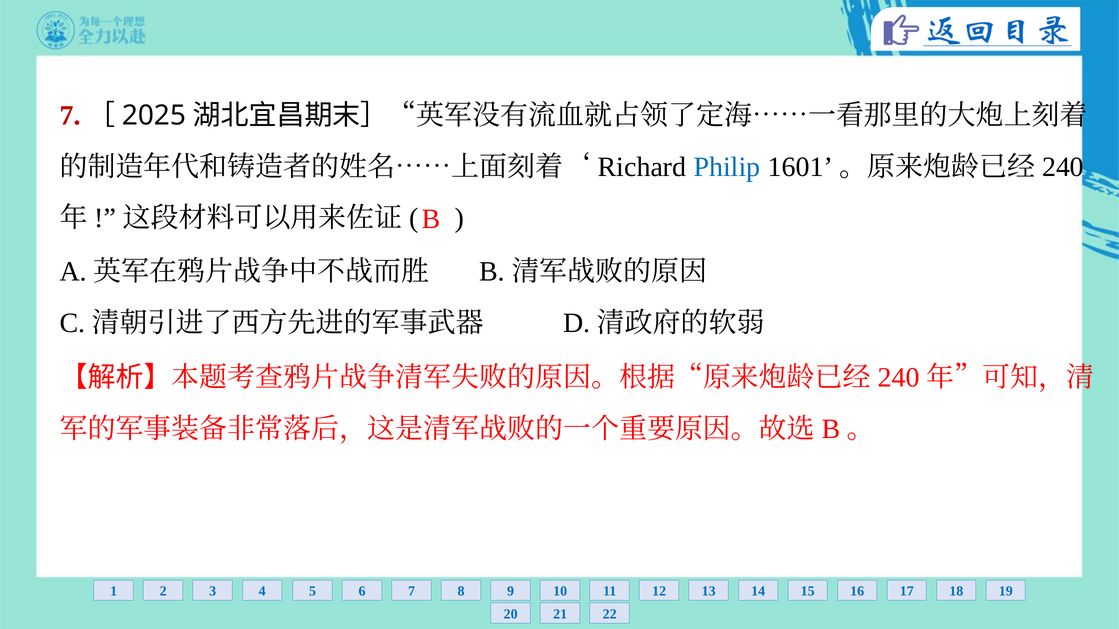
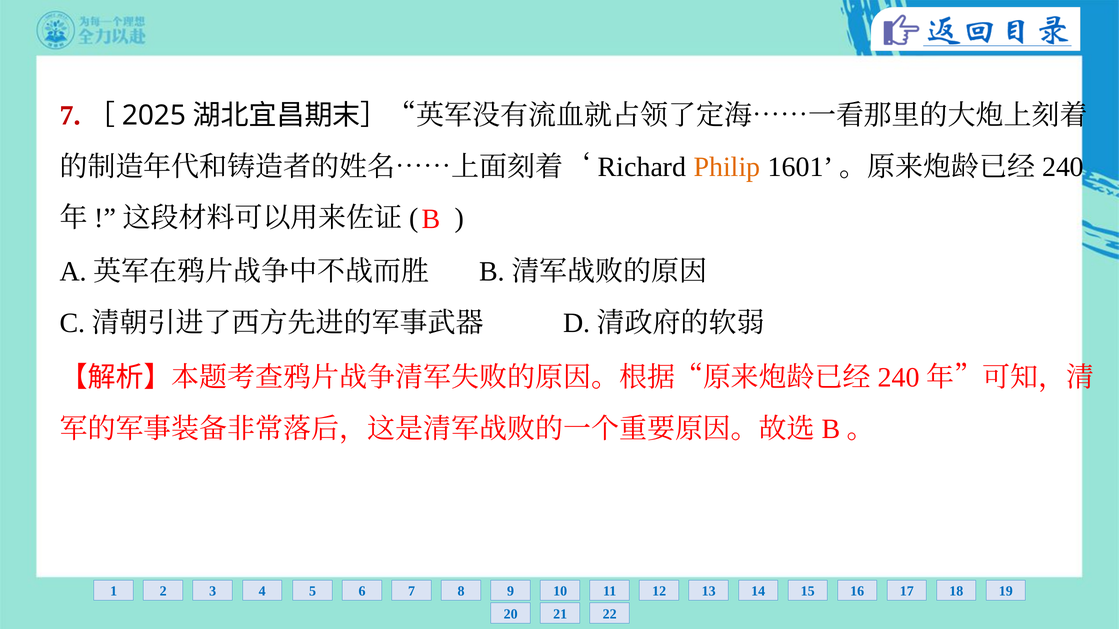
Philip colour: blue -> orange
